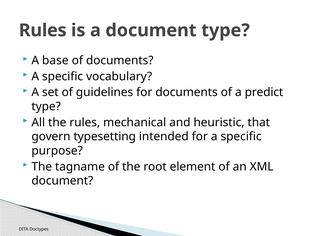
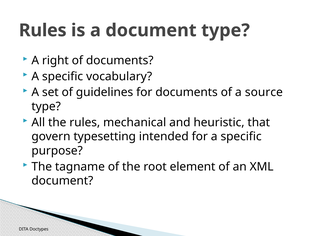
base: base -> right
predict: predict -> source
